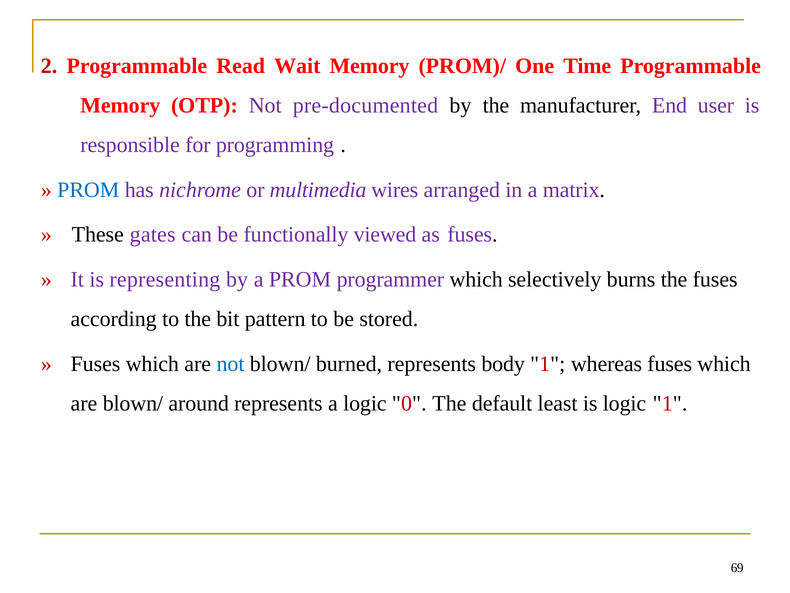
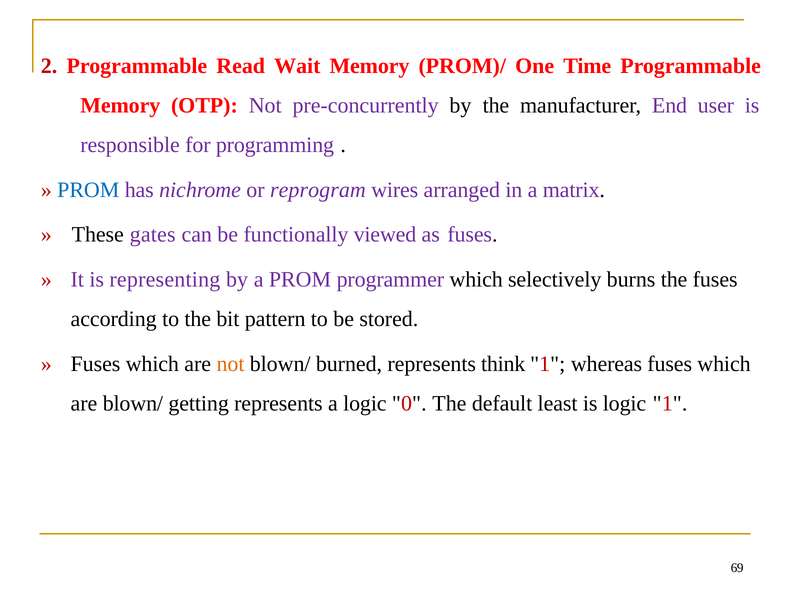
pre-documented: pre-documented -> pre-concurrently
multimedia: multimedia -> reprogram
not at (231, 363) colour: blue -> orange
body: body -> think
around: around -> getting
